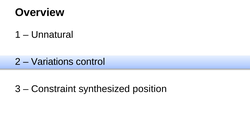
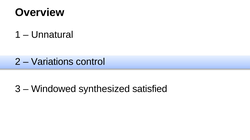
Constraint: Constraint -> Windowed
position: position -> satisfied
